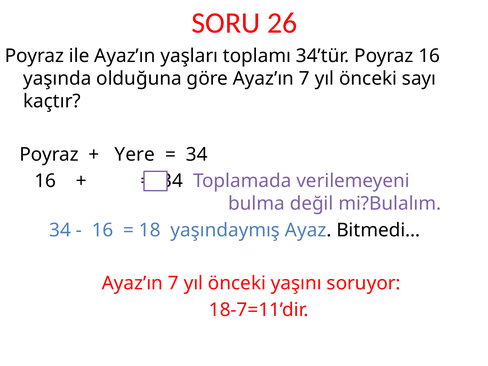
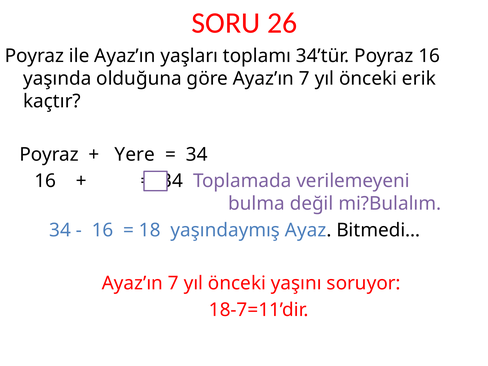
sayı: sayı -> erik
